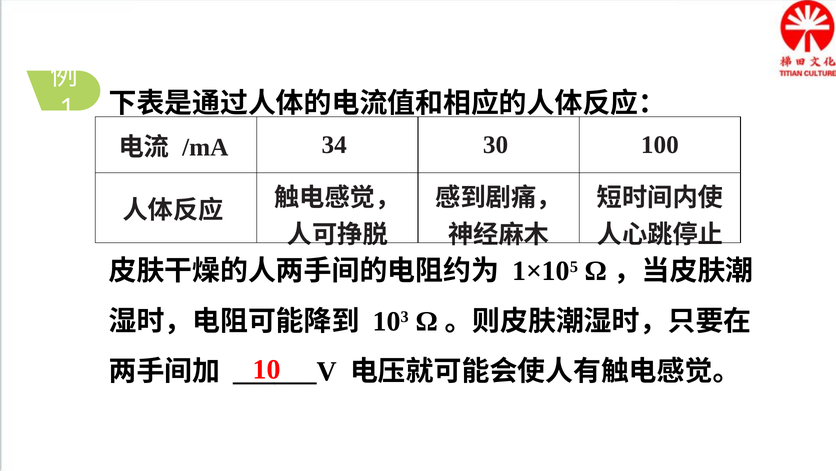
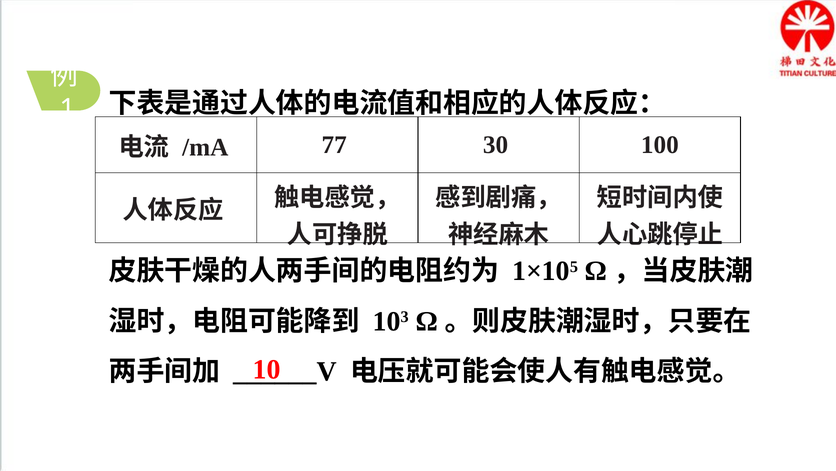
34: 34 -> 77
